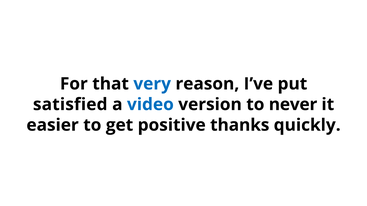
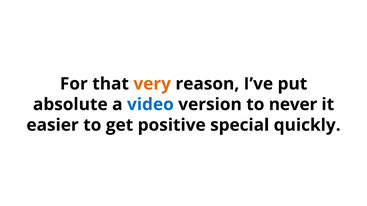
very colour: blue -> orange
satisfied: satisfied -> absolute
thanks: thanks -> special
